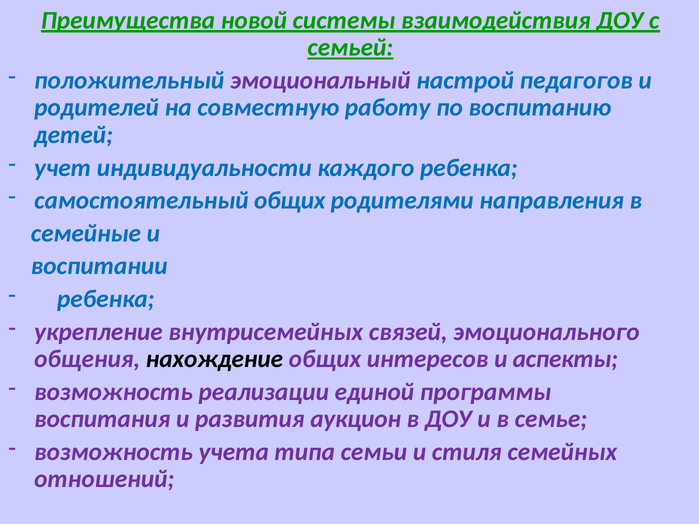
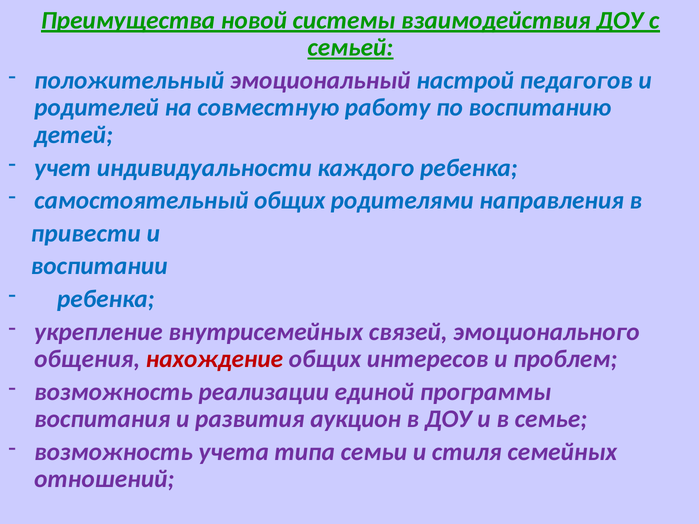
семейные: семейные -> привести
нахождение colour: black -> red
аспекты: аспекты -> проблем
